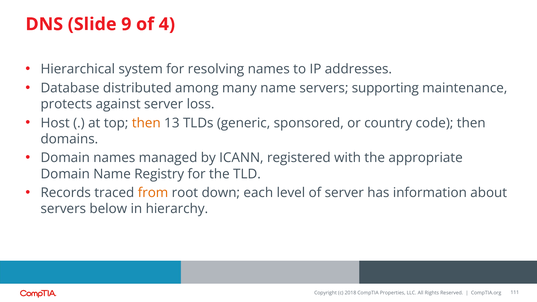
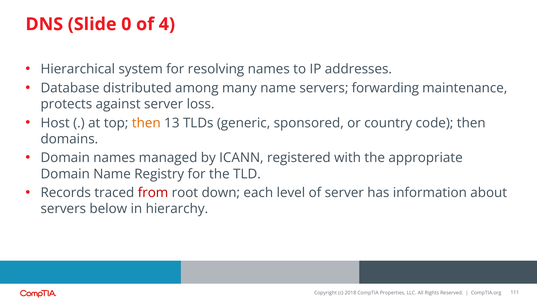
9: 9 -> 0
supporting: supporting -> forwarding
from colour: orange -> red
